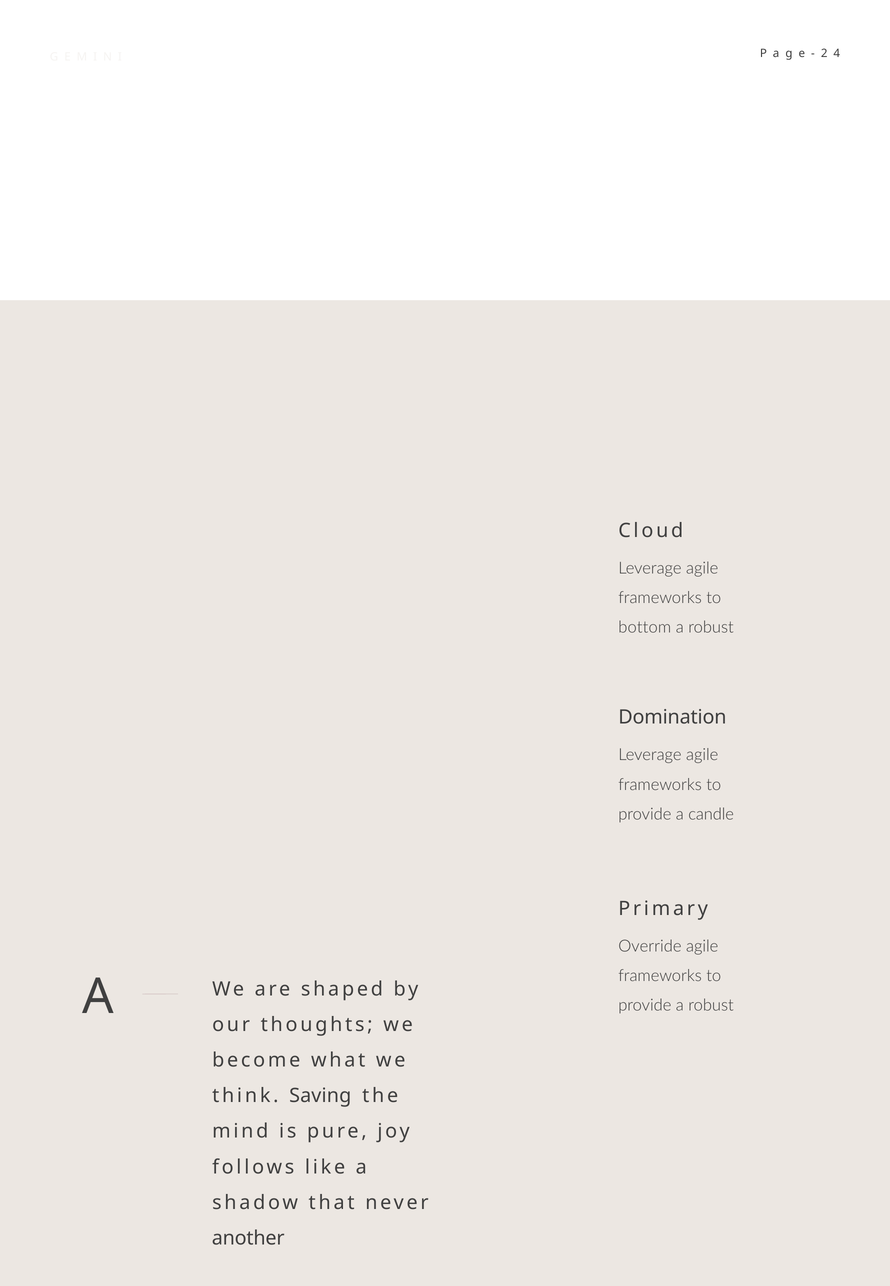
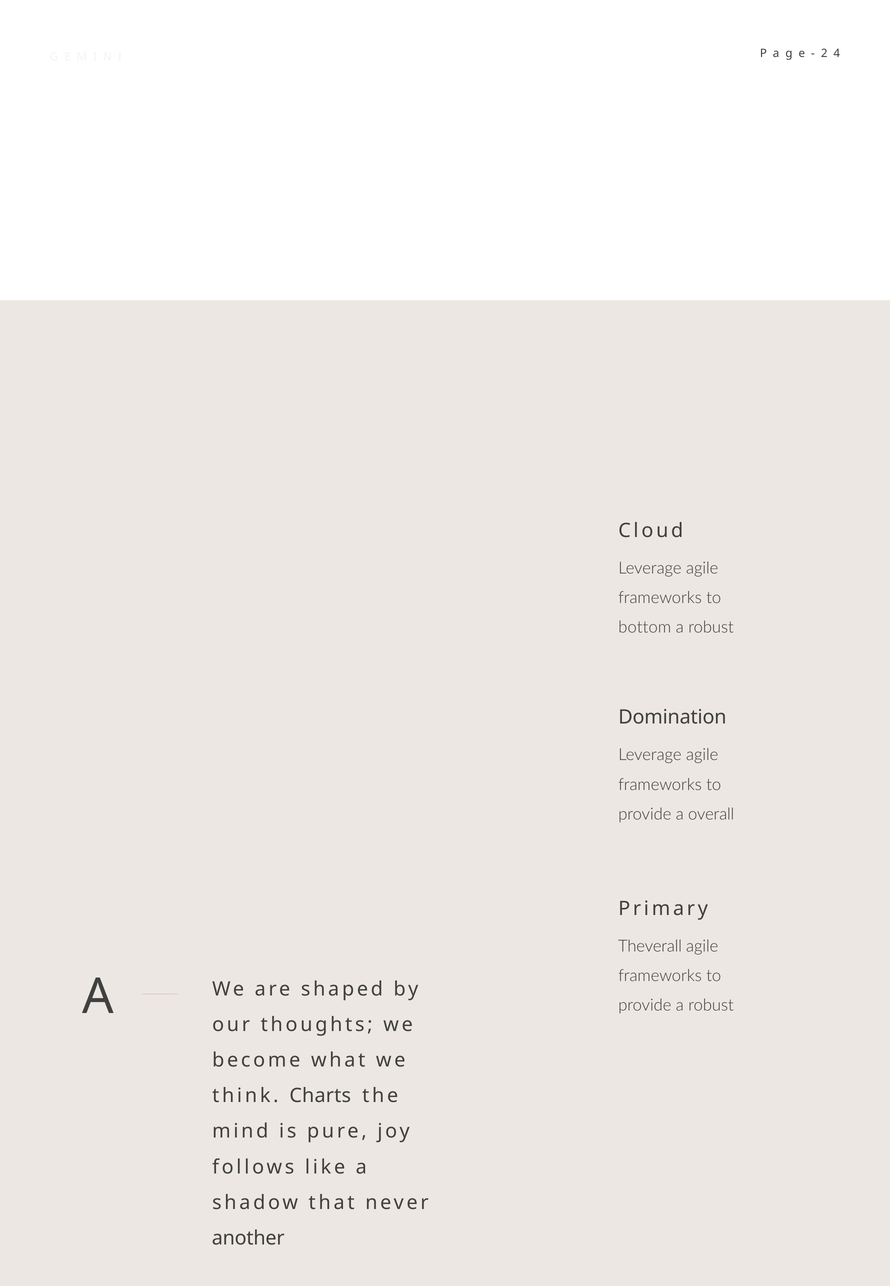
candle: candle -> overall
Override: Override -> Theverall
Saving: Saving -> Charts
